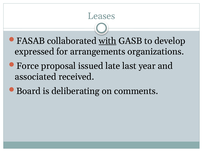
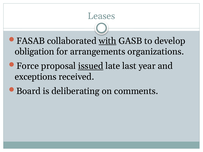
expressed: expressed -> obligation
issued underline: none -> present
associated: associated -> exceptions
